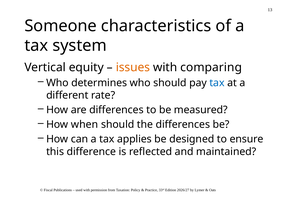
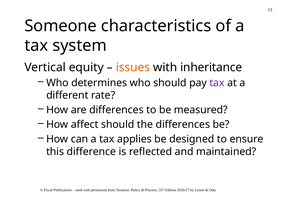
comparing: comparing -> inheritance
tax at (217, 83) colour: blue -> purple
when: when -> affect
